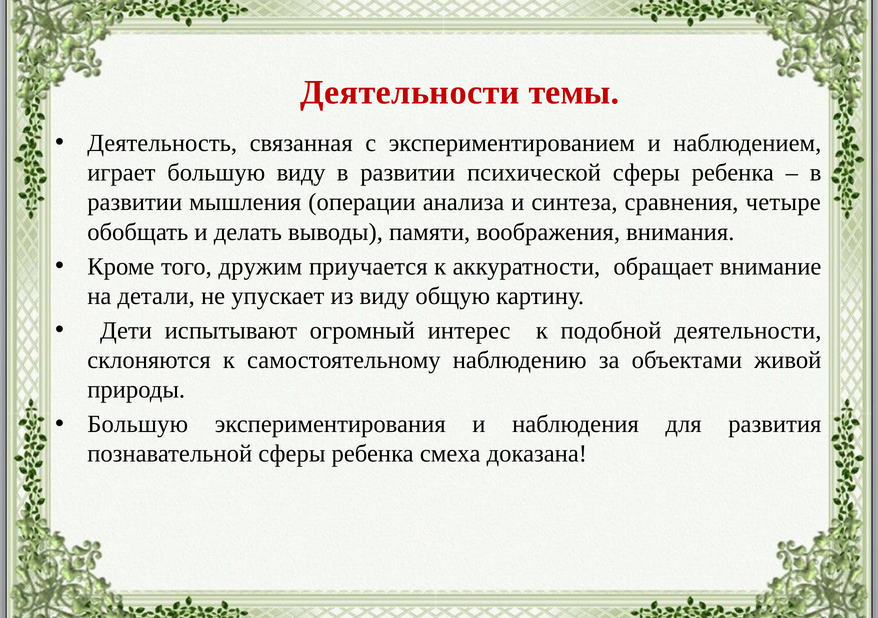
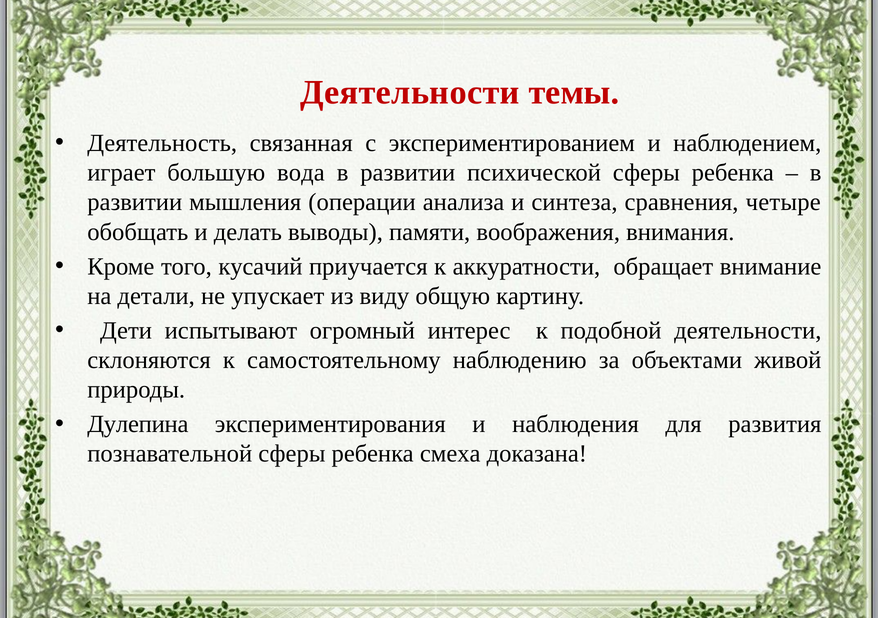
большую виду: виду -> вода
дружим: дружим -> кусачий
Большую at (138, 424): Большую -> Дулепина
